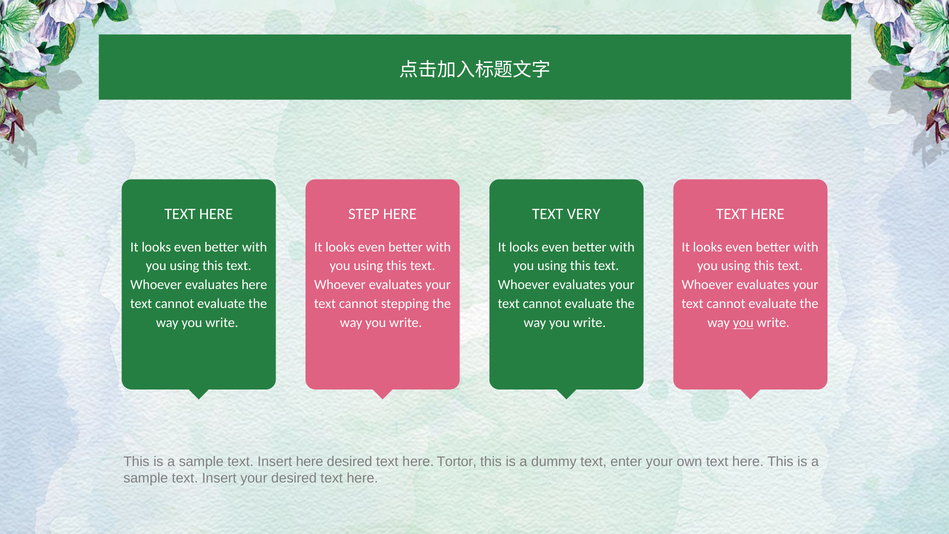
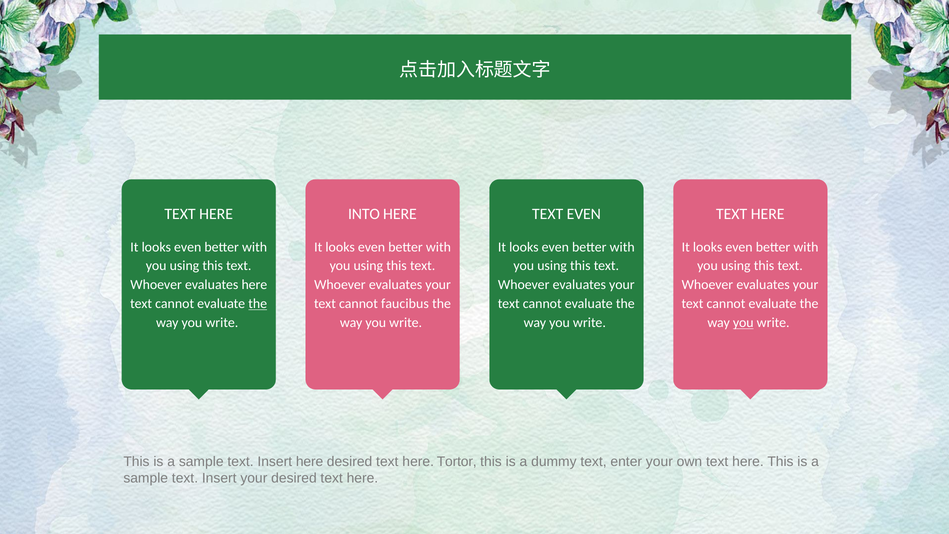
STEP: STEP -> INTO
TEXT VERY: VERY -> EVEN
the at (258, 304) underline: none -> present
stepping: stepping -> faucibus
